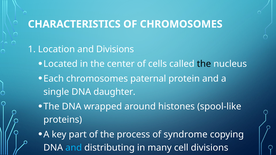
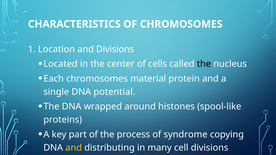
paternal: paternal -> material
daughter: daughter -> potential
and at (74, 148) colour: light blue -> yellow
